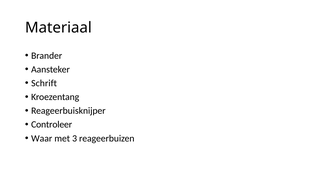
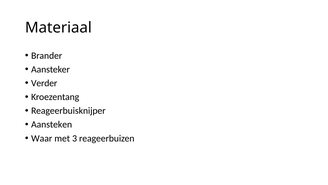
Schrift: Schrift -> Verder
Controleer: Controleer -> Aansteken
